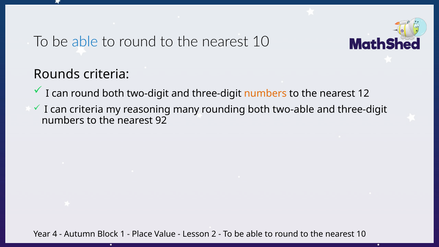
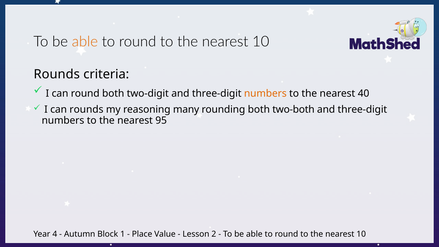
able at (85, 42) colour: blue -> orange
12: 12 -> 40
can criteria: criteria -> rounds
two-able: two-able -> two-both
92: 92 -> 95
